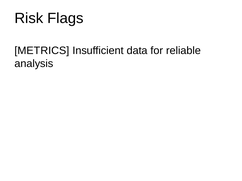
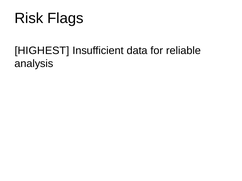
METRICS: METRICS -> HIGHEST
